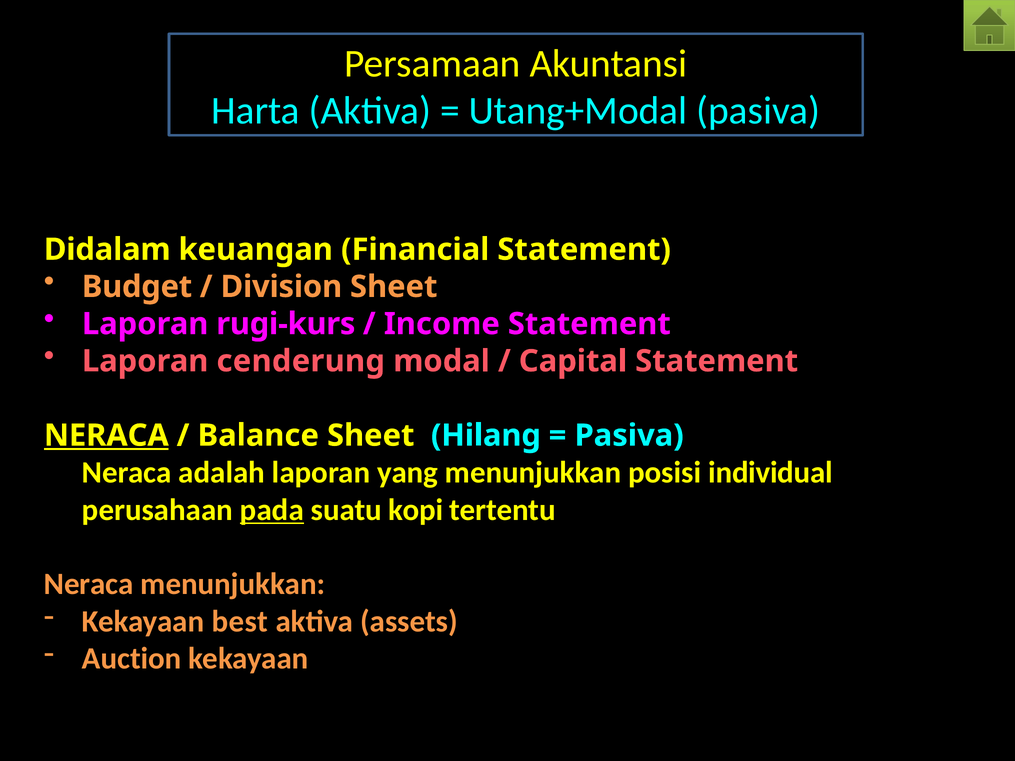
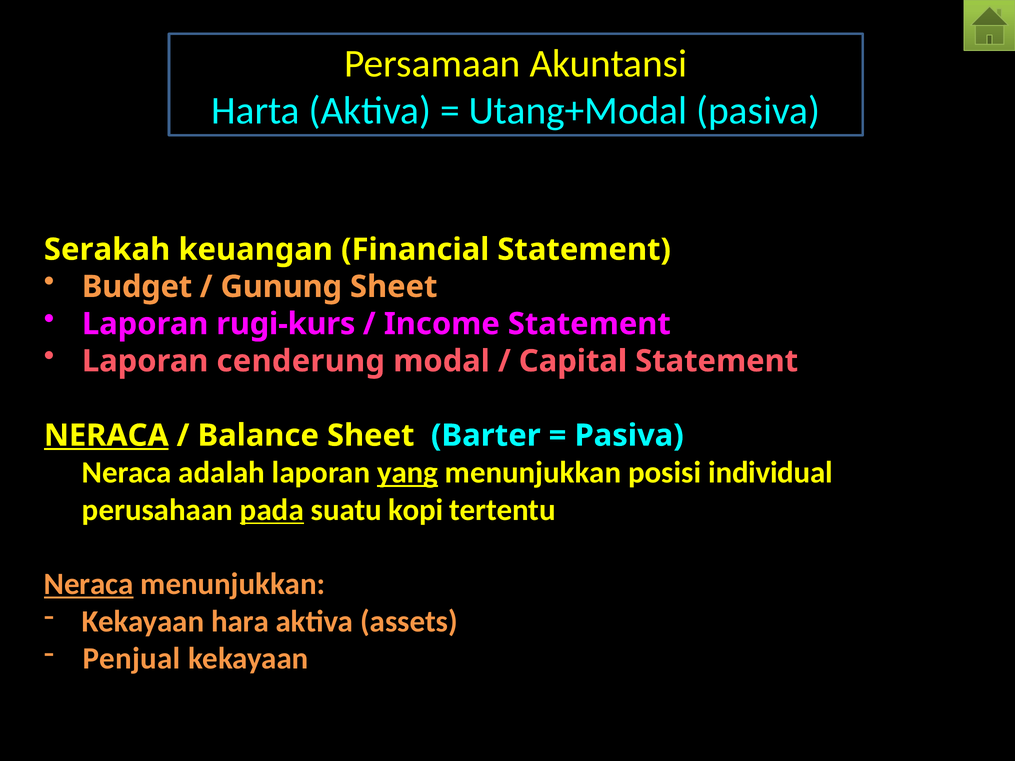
Didalam: Didalam -> Serakah
Division: Division -> Gunung
Hilang: Hilang -> Barter
yang underline: none -> present
Neraca at (89, 584) underline: none -> present
best: best -> hara
Auction: Auction -> Penjual
